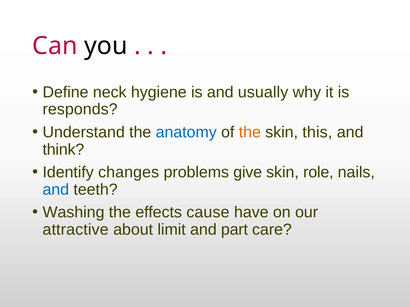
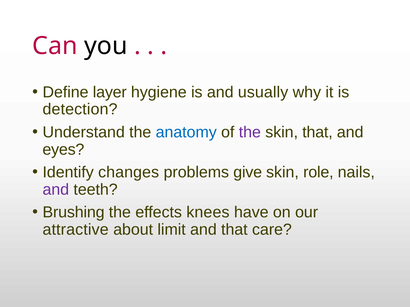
neck: neck -> layer
responds: responds -> detection
the at (250, 132) colour: orange -> purple
skin this: this -> that
think: think -> eyes
and at (56, 190) colour: blue -> purple
Washing: Washing -> Brushing
cause: cause -> knees
and part: part -> that
